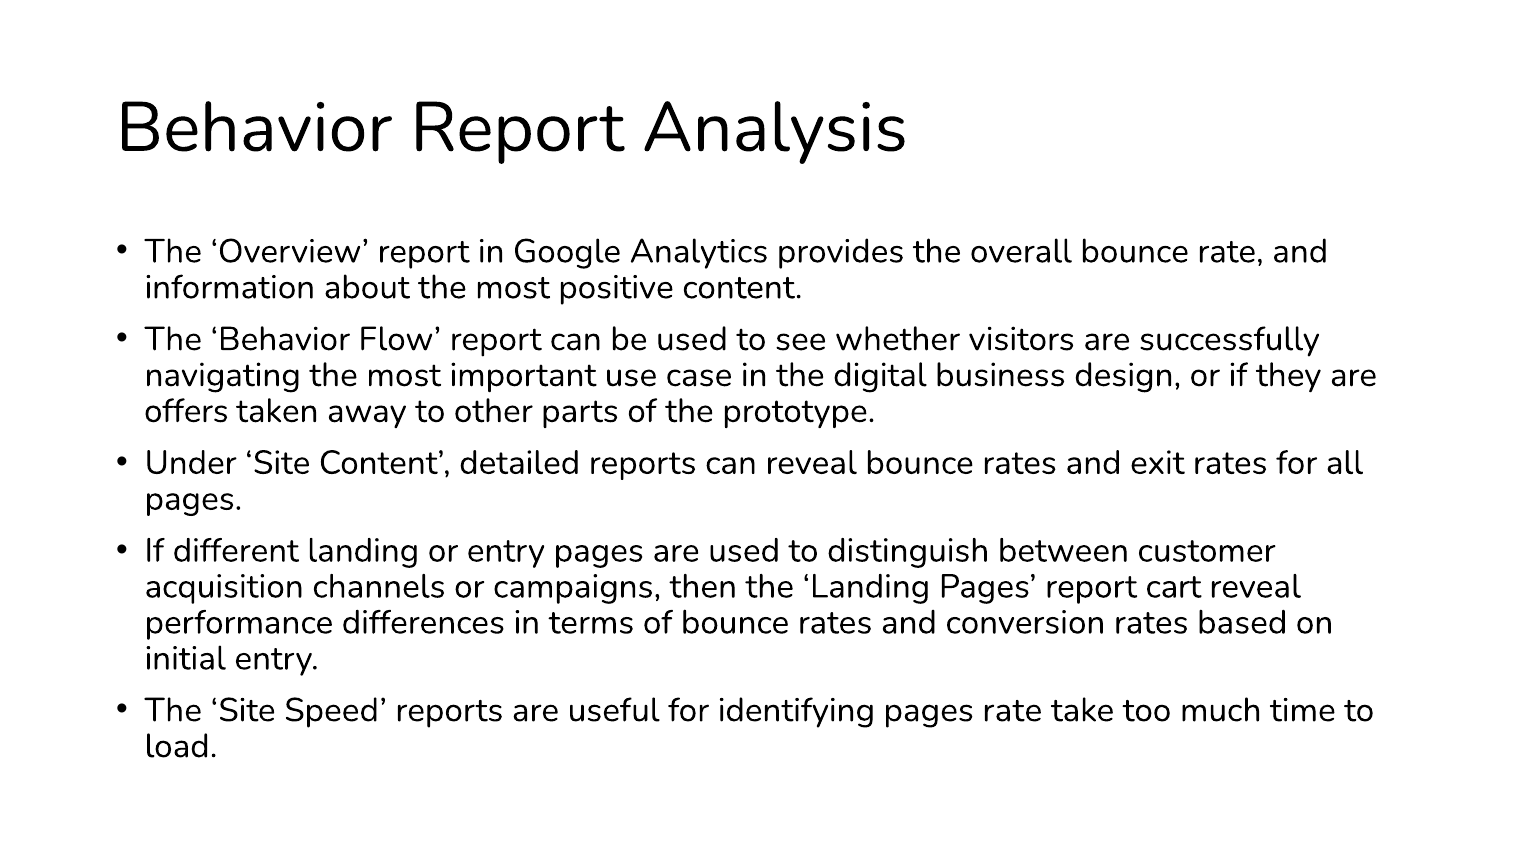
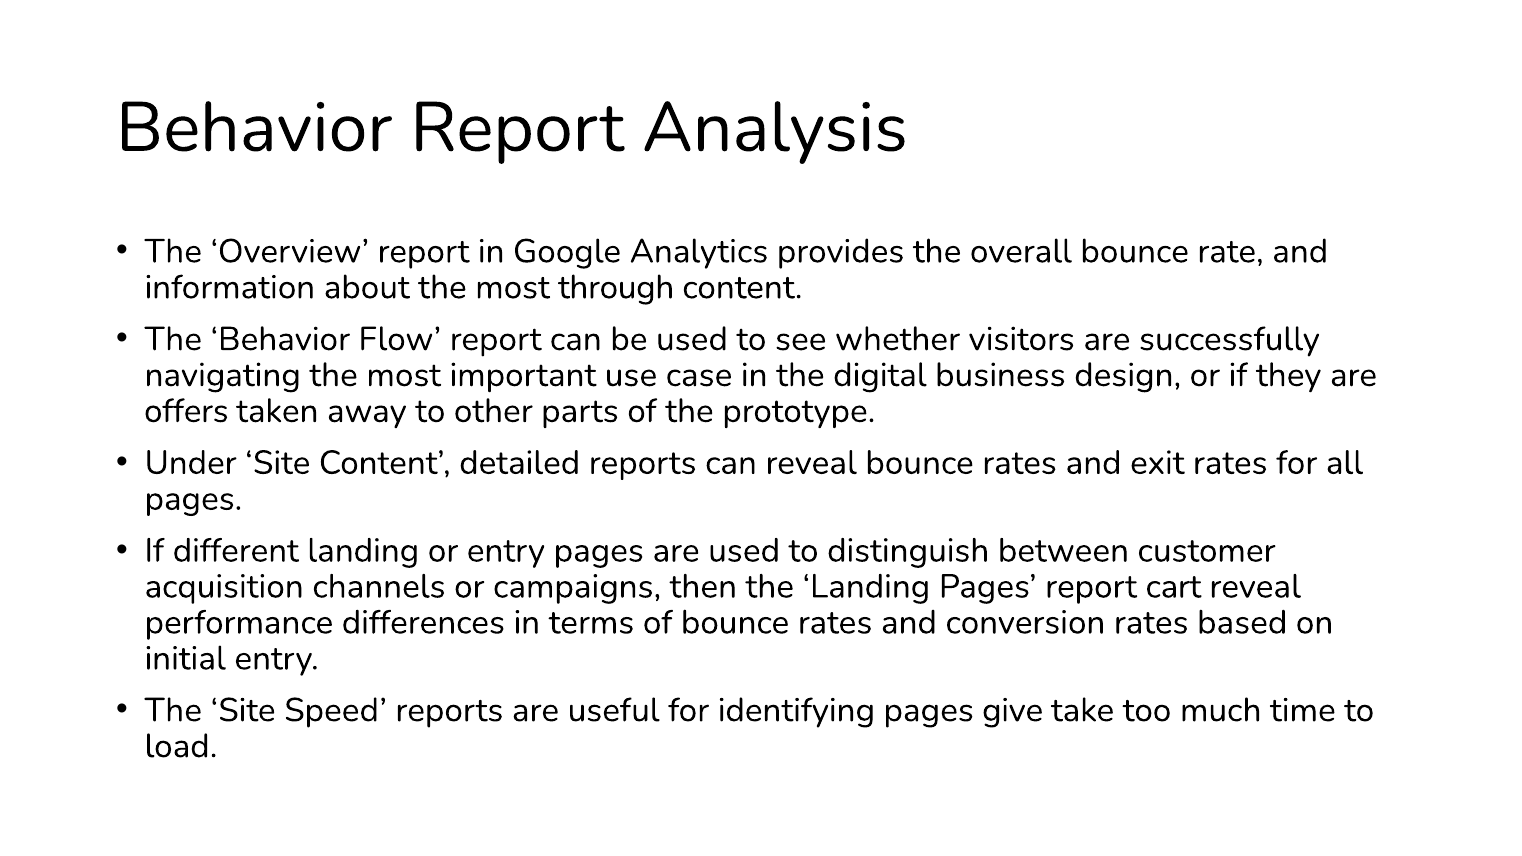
positive: positive -> through
pages rate: rate -> give
